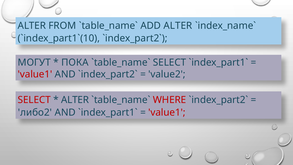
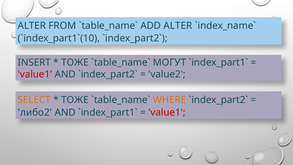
МОГУТ: МОГУТ -> INSERT
ПОКА at (75, 62): ПОКА -> ТОЖЕ
SELECT at (170, 62): SELECT -> МОГУТ
SELECT at (34, 100) colour: red -> orange
ALTER at (75, 100): ALTER -> ТОЖЕ
WHERE colour: red -> orange
